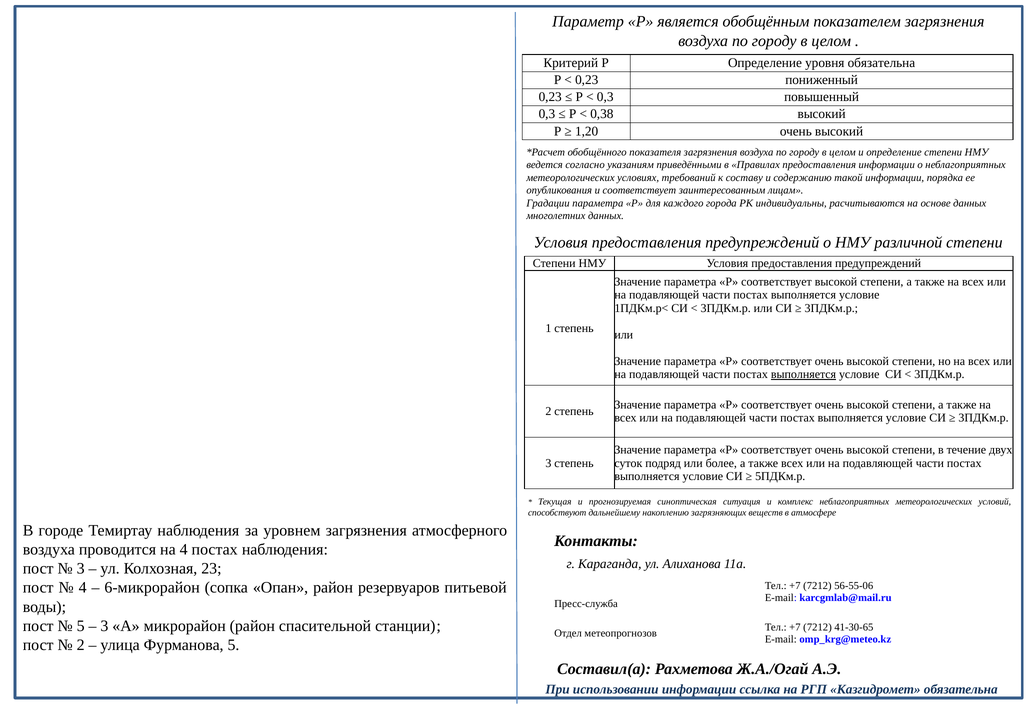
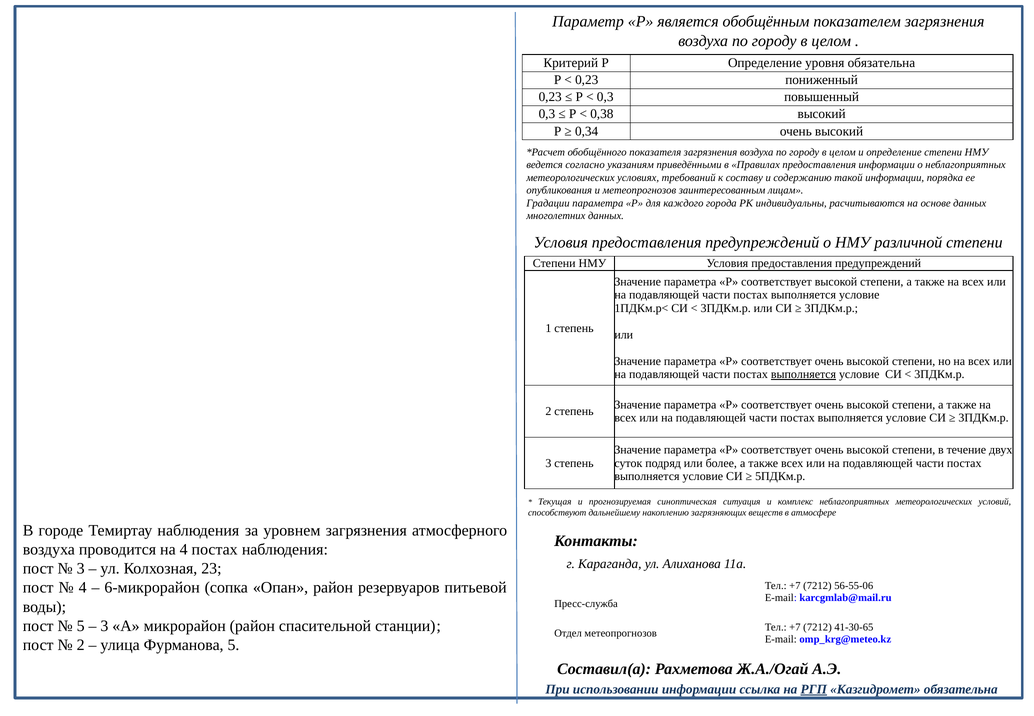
1,20: 1,20 -> 0,34
и соответствует: соответствует -> метеопрогнозов
РГП underline: none -> present
